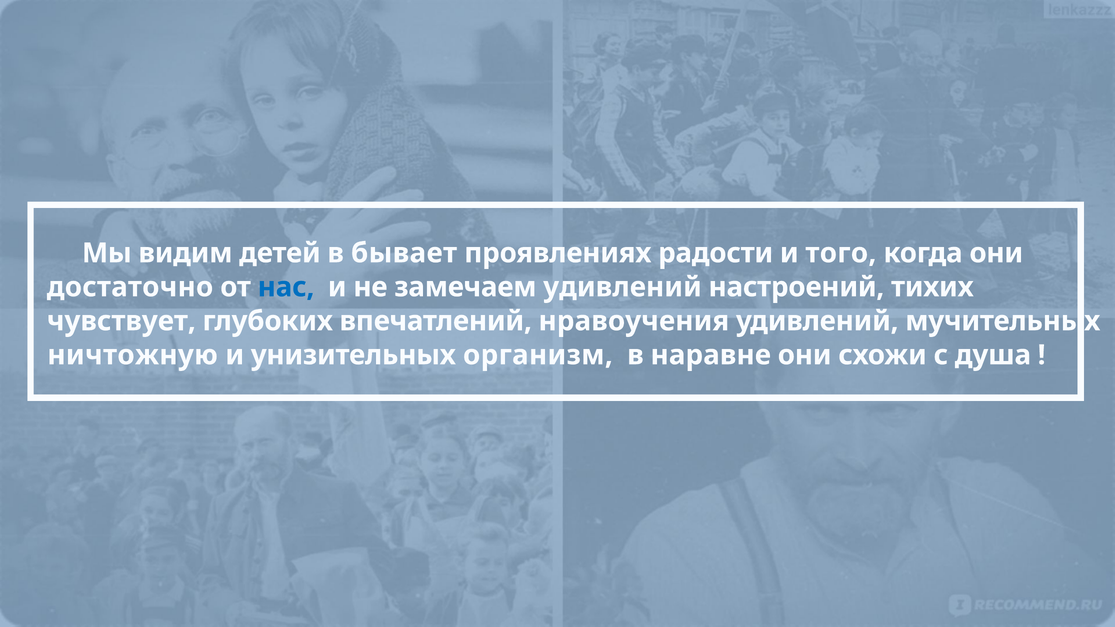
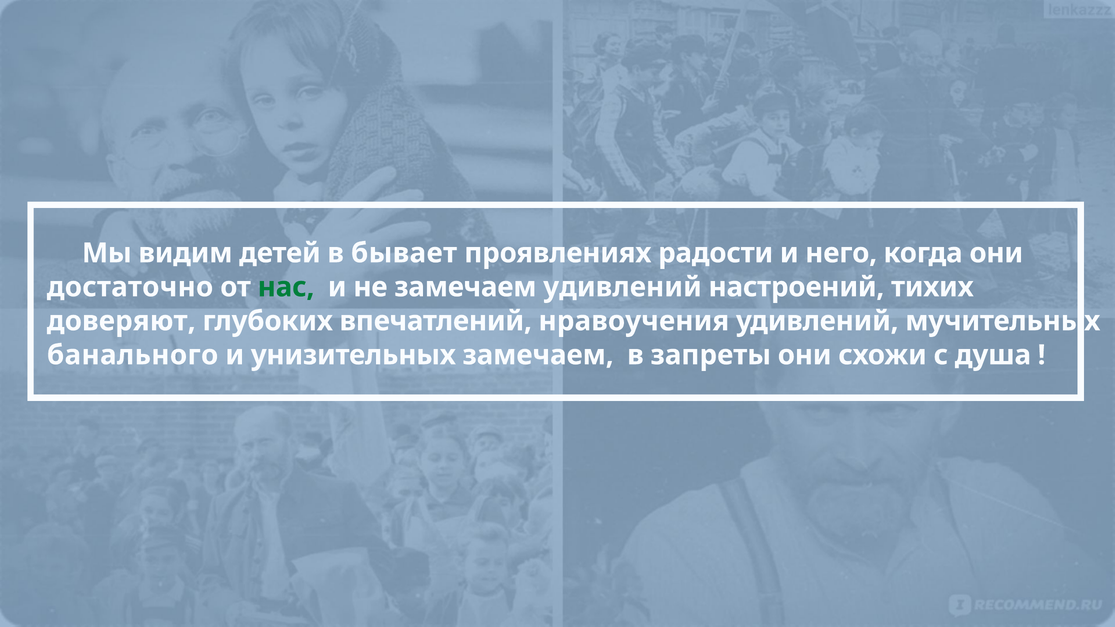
того: того -> него
нас colour: blue -> green
чувствует: чувствует -> доверяют
ничтожную: ничтожную -> банального
унизительных организм: организм -> замечаем
наравне: наравне -> запреты
